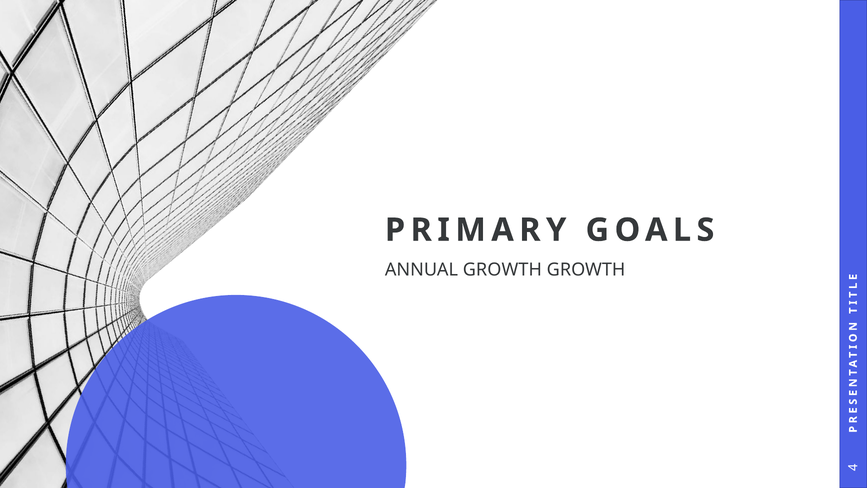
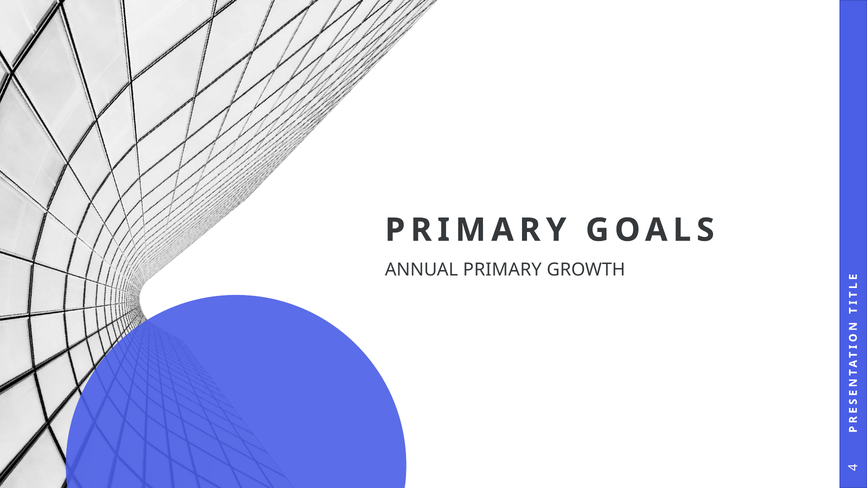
ANNUAL GROWTH: GROWTH -> PRIMARY
